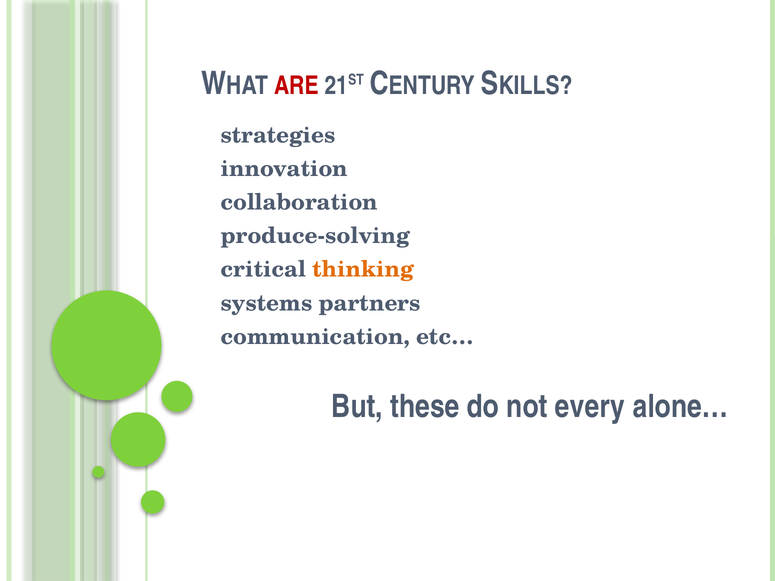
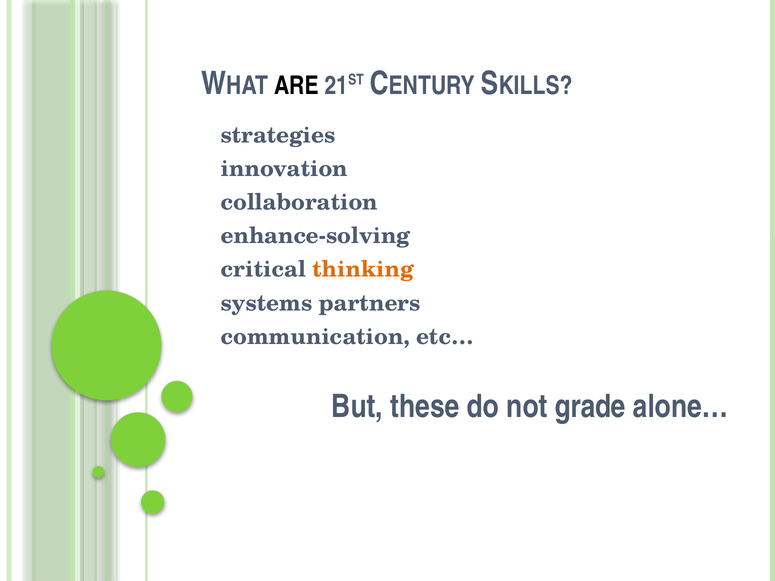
ARE colour: red -> black
produce-solving: produce-solving -> enhance-solving
every: every -> grade
